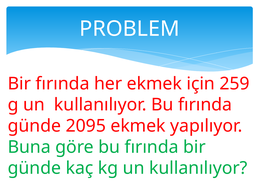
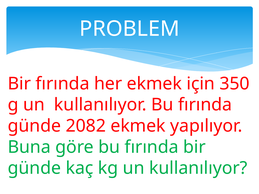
259: 259 -> 350
2095: 2095 -> 2082
